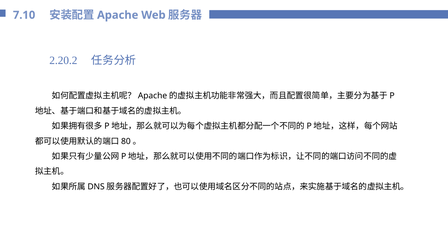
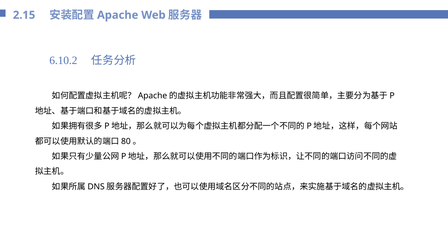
7.10: 7.10 -> 2.15
2.20.2: 2.20.2 -> 6.10.2
